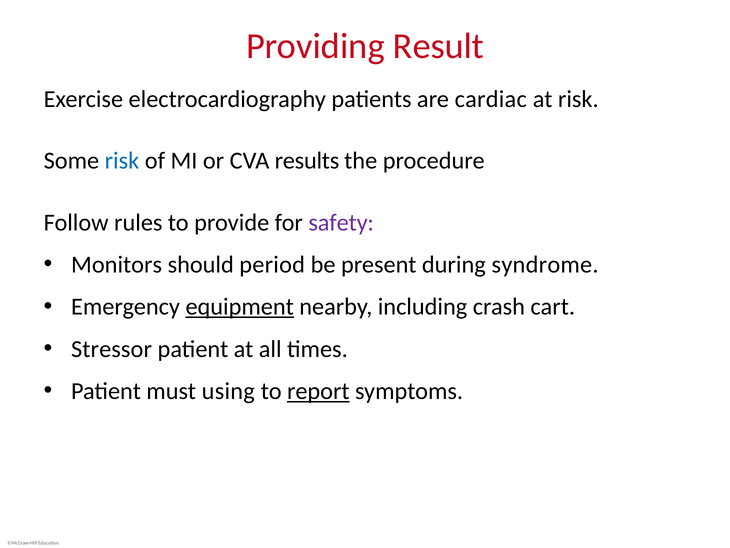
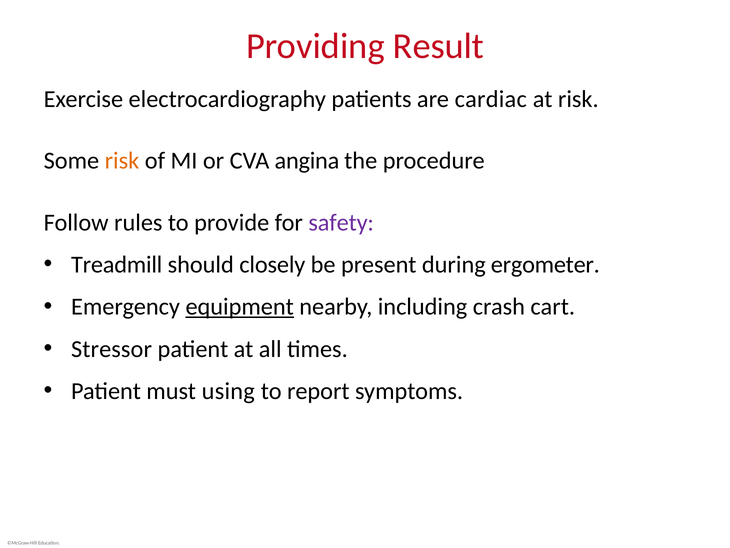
risk at (122, 161) colour: blue -> orange
results: results -> angina
Monitors: Monitors -> Treadmill
period: period -> closely
syndrome: syndrome -> ergometer
report underline: present -> none
